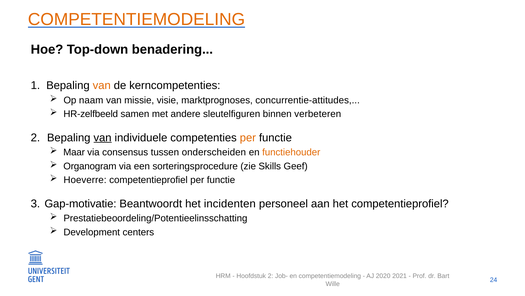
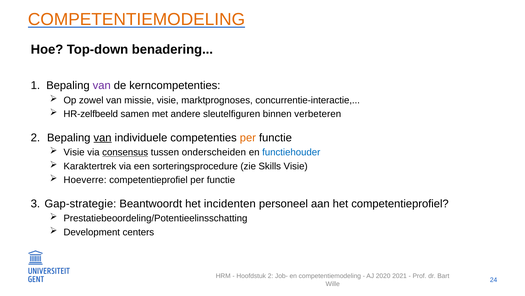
van at (102, 85) colour: orange -> purple
naam: naam -> zowel
concurrentie-attitudes: concurrentie-attitudes -> concurrentie-interactie
Maar at (74, 152): Maar -> Visie
consensus underline: none -> present
functiehouder colour: orange -> blue
Organogram: Organogram -> Karaktertrek
Skills Geef: Geef -> Visie
Gap-motivatie: Gap-motivatie -> Gap-strategie
